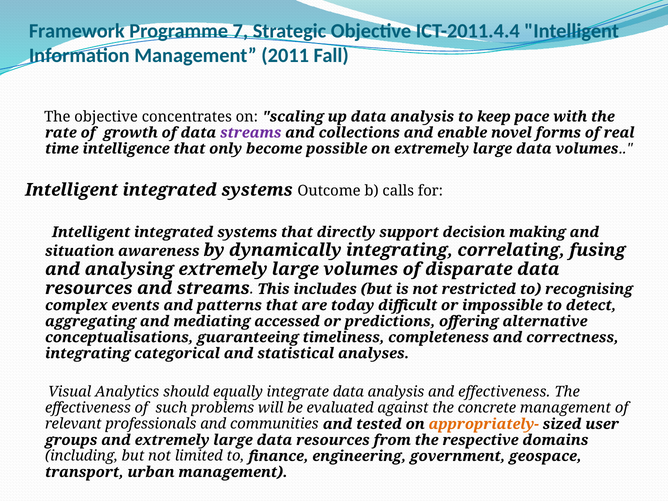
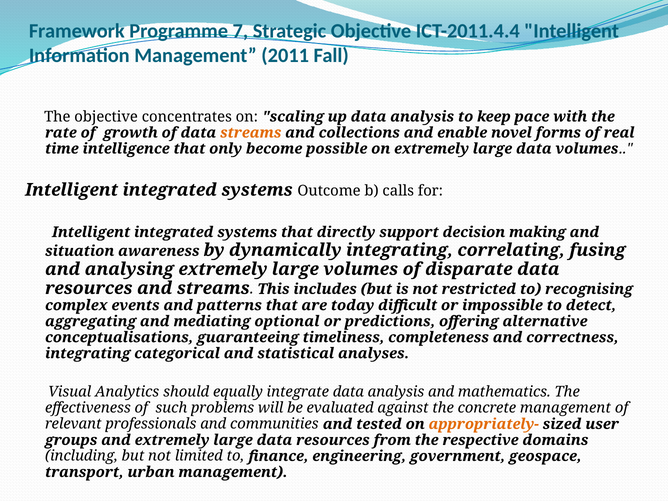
streams at (251, 133) colour: purple -> orange
accessed: accessed -> optional
and effectiveness: effectiveness -> mathematics
